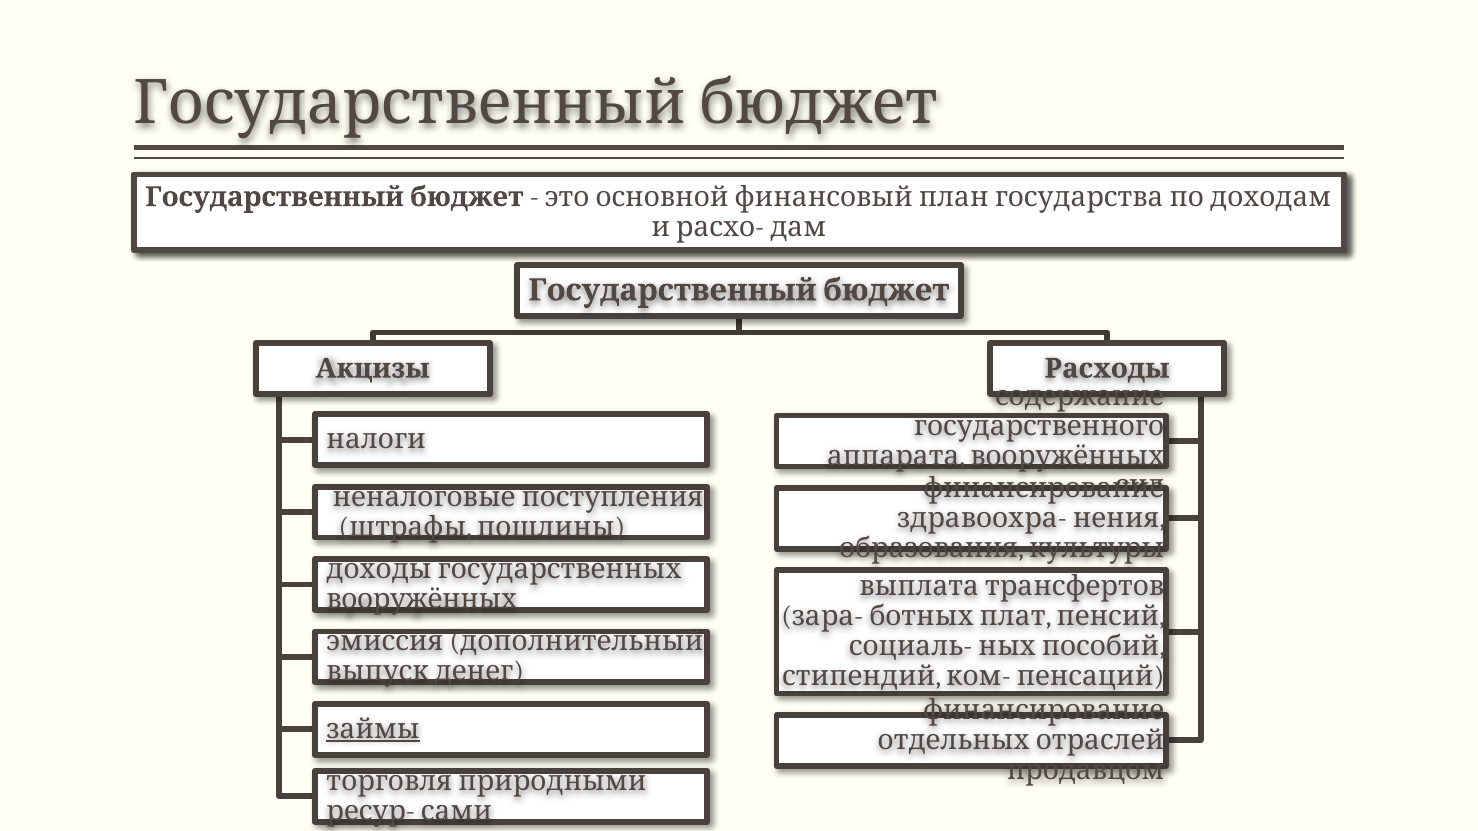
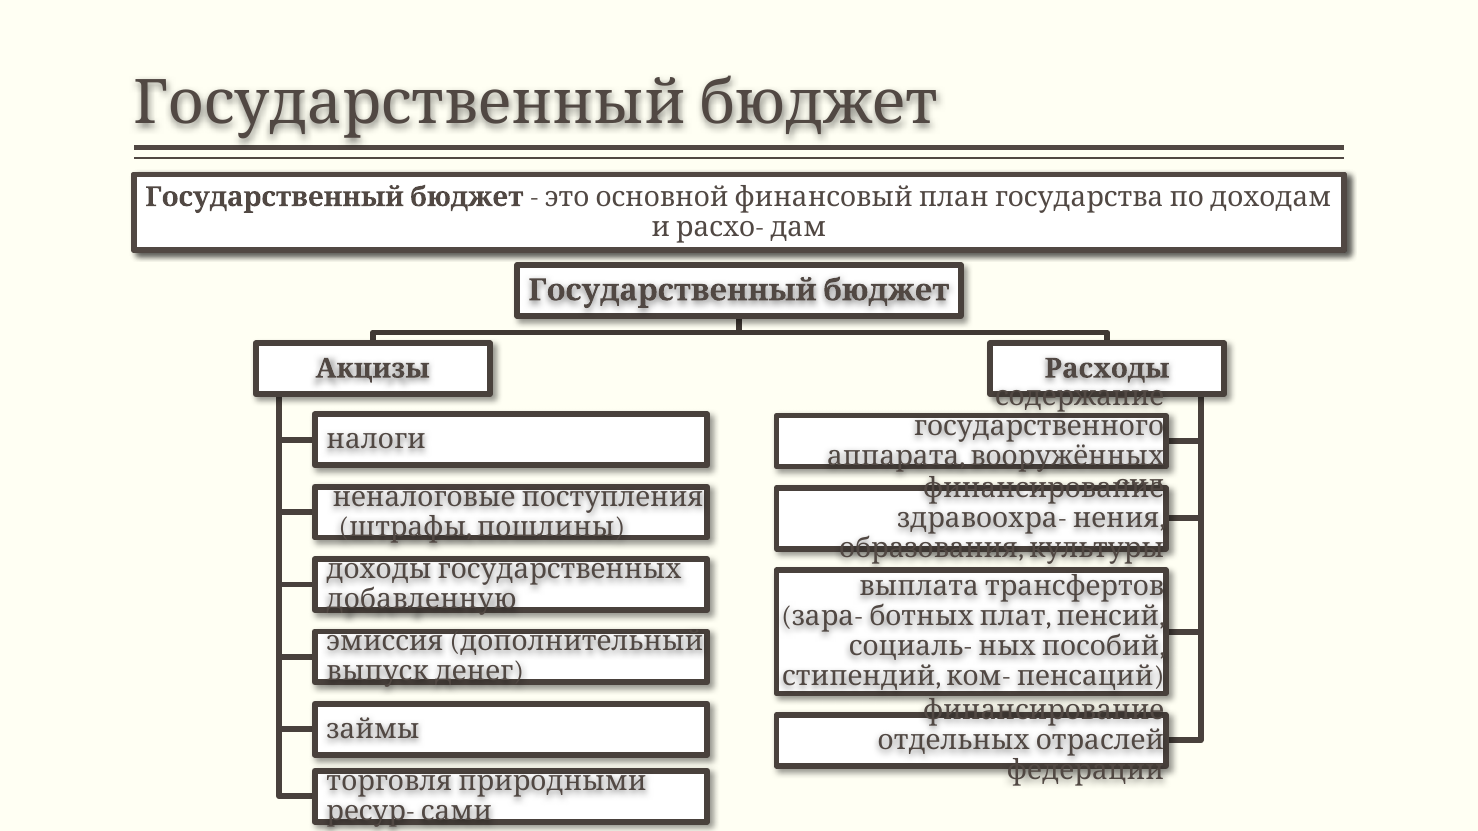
вооружённых at (422, 600): вооружённых -> добавленную
займы underline: present -> none
продавцом: продавцом -> федерации
